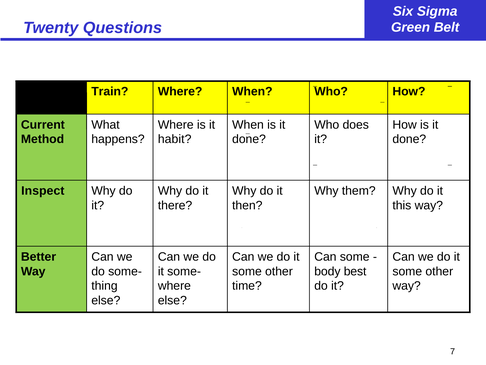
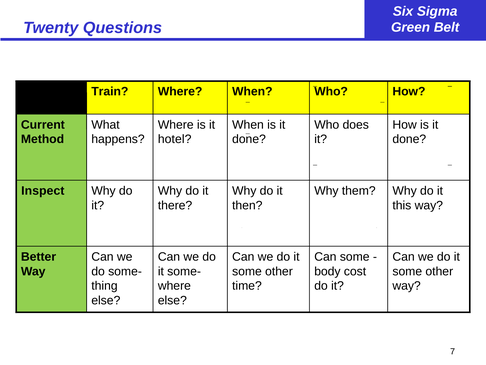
habit: habit -> hotel
best: best -> cost
